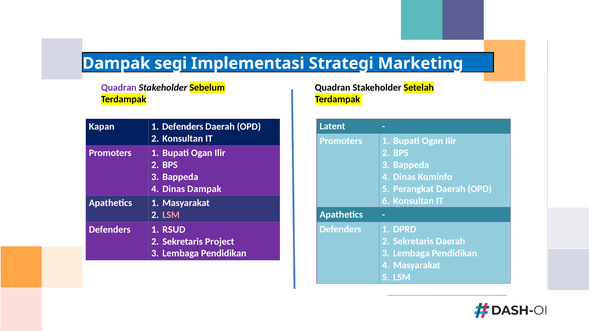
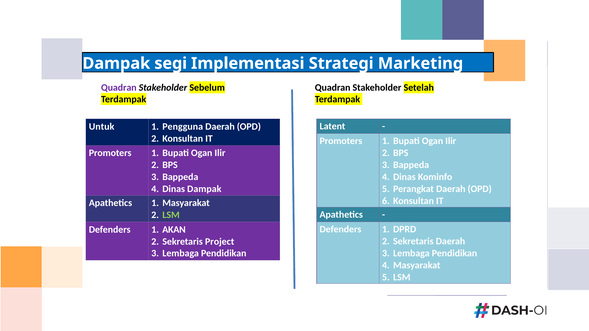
Kapan: Kapan -> Untuk
Defenders at (183, 127): Defenders -> Pengguna
LSM at (171, 215) colour: pink -> light green
RSUD: RSUD -> AKAN
